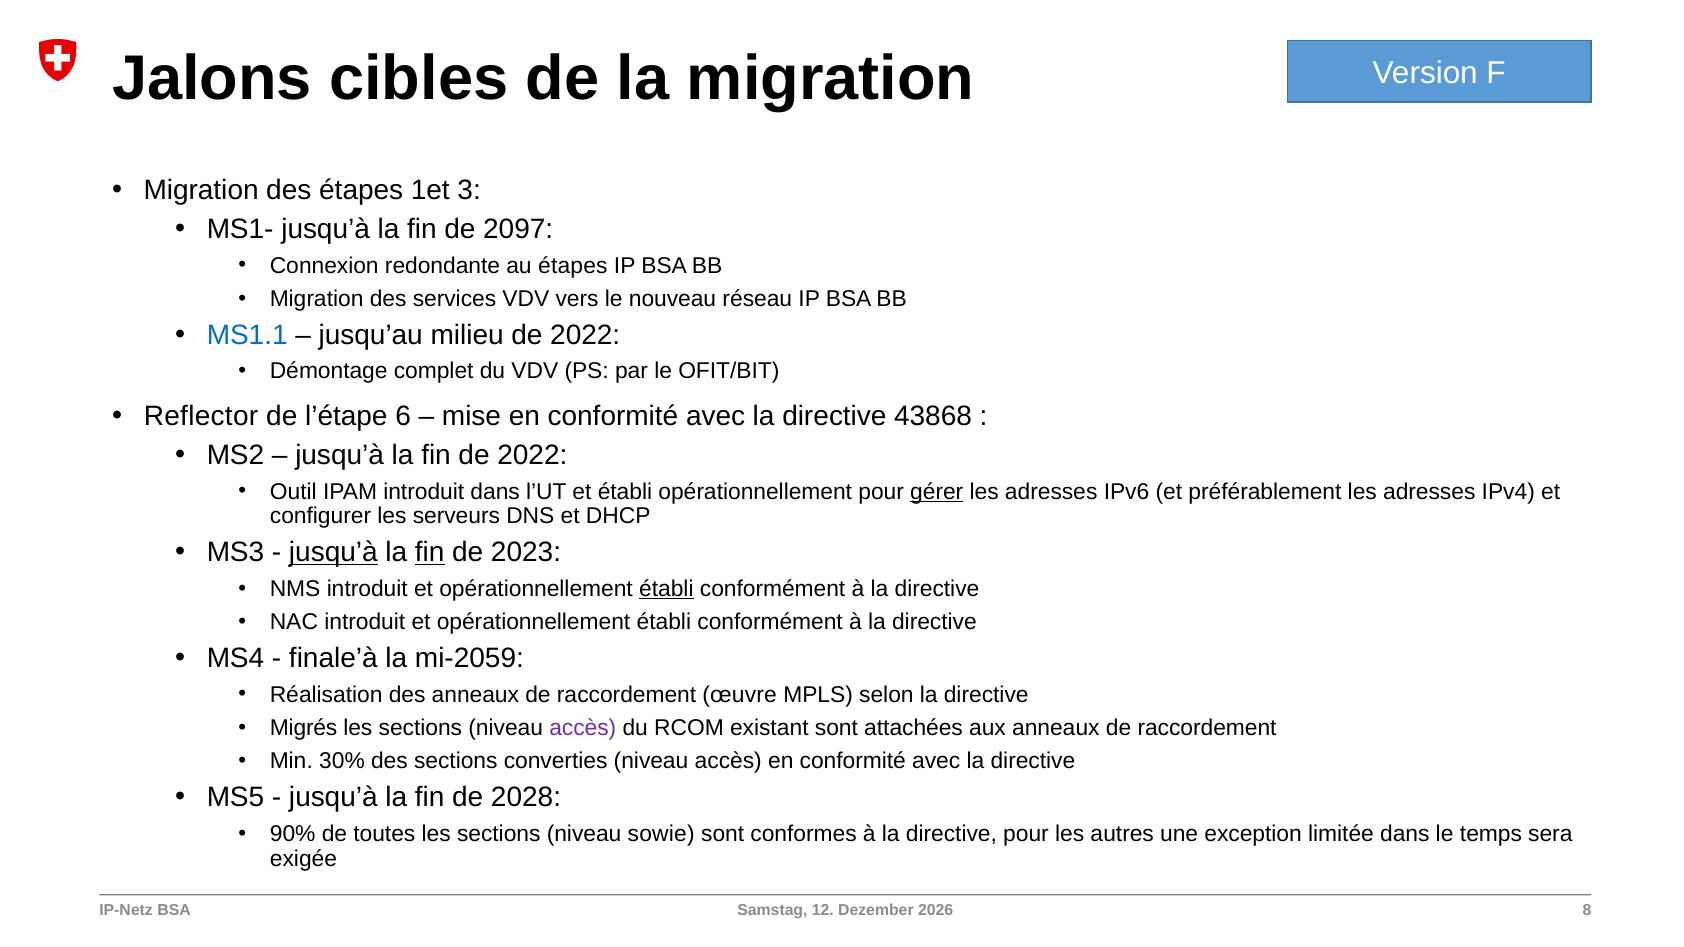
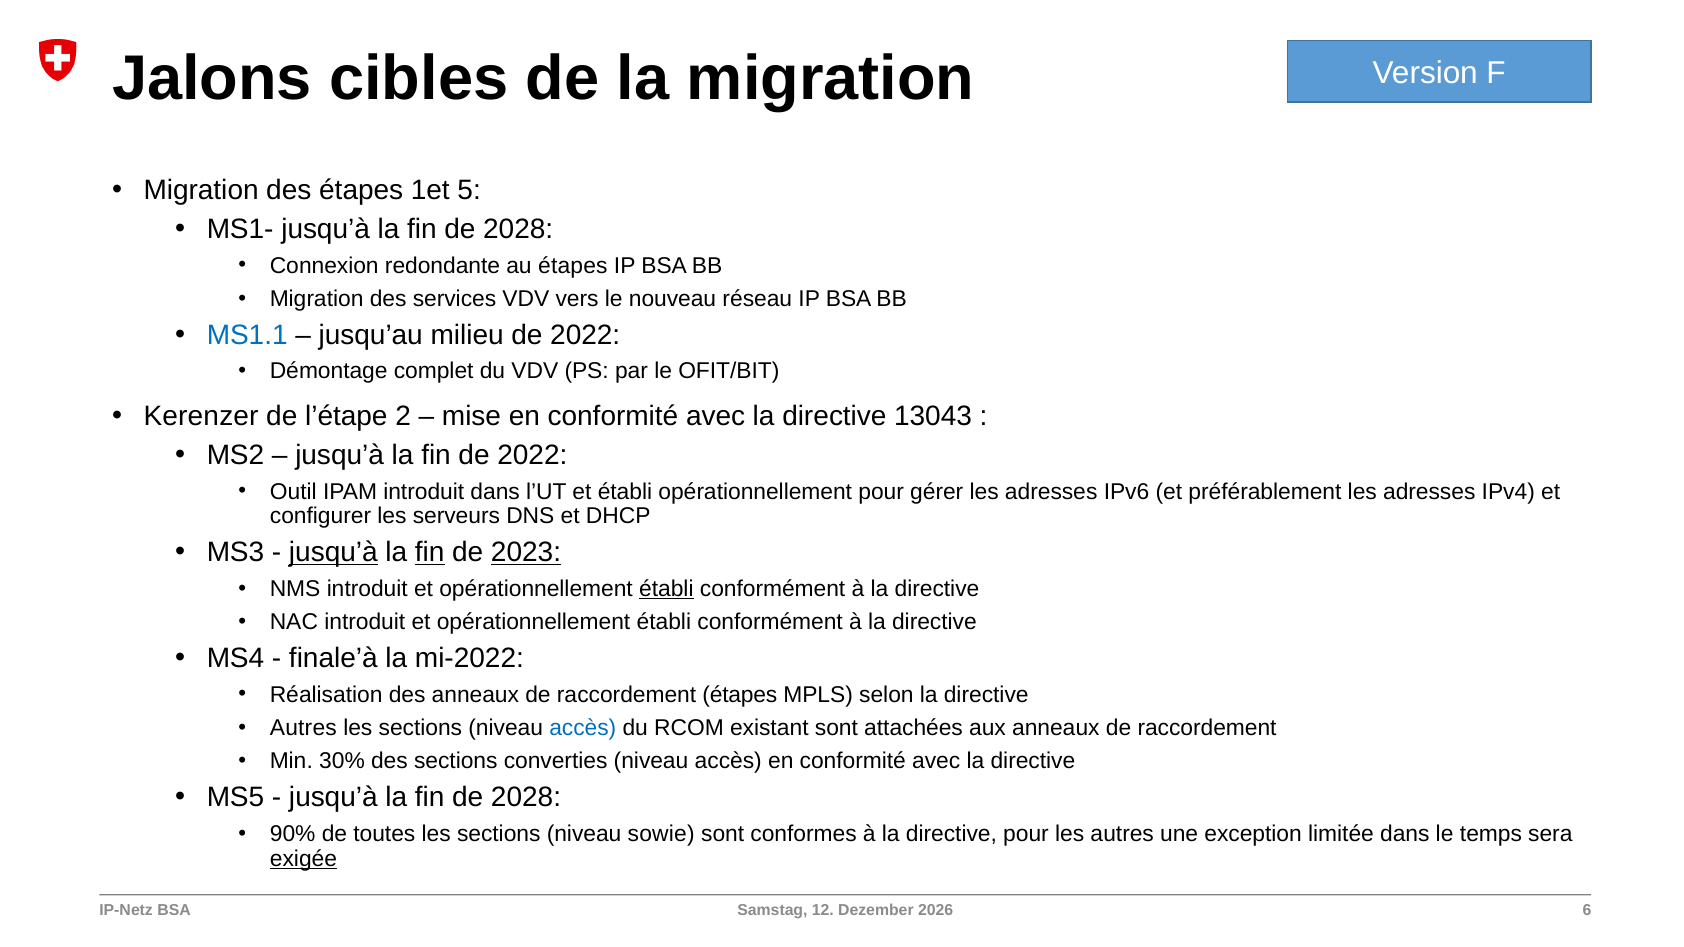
3: 3 -> 5
2097 at (518, 229): 2097 -> 2028
Reflector: Reflector -> Kerenzer
6: 6 -> 2
43868: 43868 -> 13043
gérer underline: present -> none
2023 underline: none -> present
mi-2059: mi-2059 -> mi-2022
raccordement œuvre: œuvre -> étapes
Migrés at (304, 728): Migrés -> Autres
accès at (583, 728) colour: purple -> blue
exigée underline: none -> present
8: 8 -> 6
